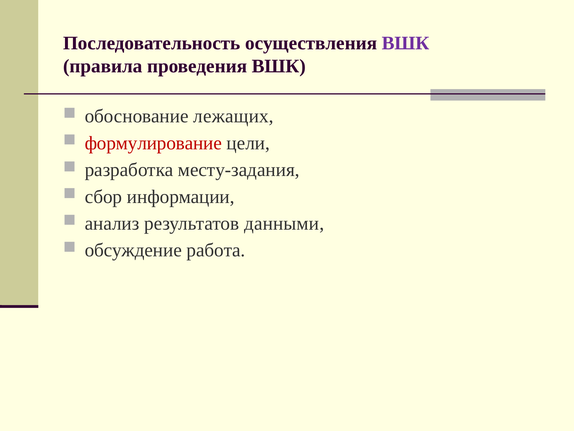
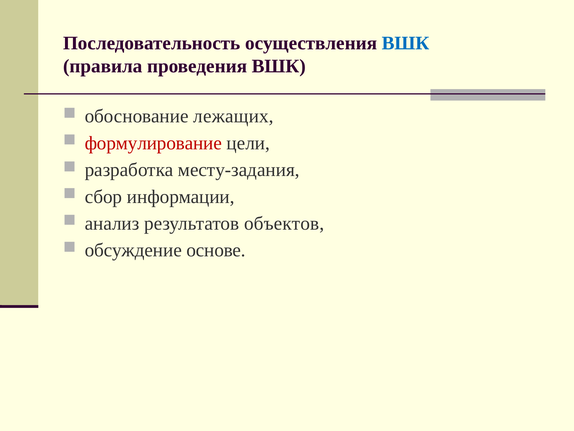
ВШК at (406, 43) colour: purple -> blue
данными: данными -> объектов
работа: работа -> основе
